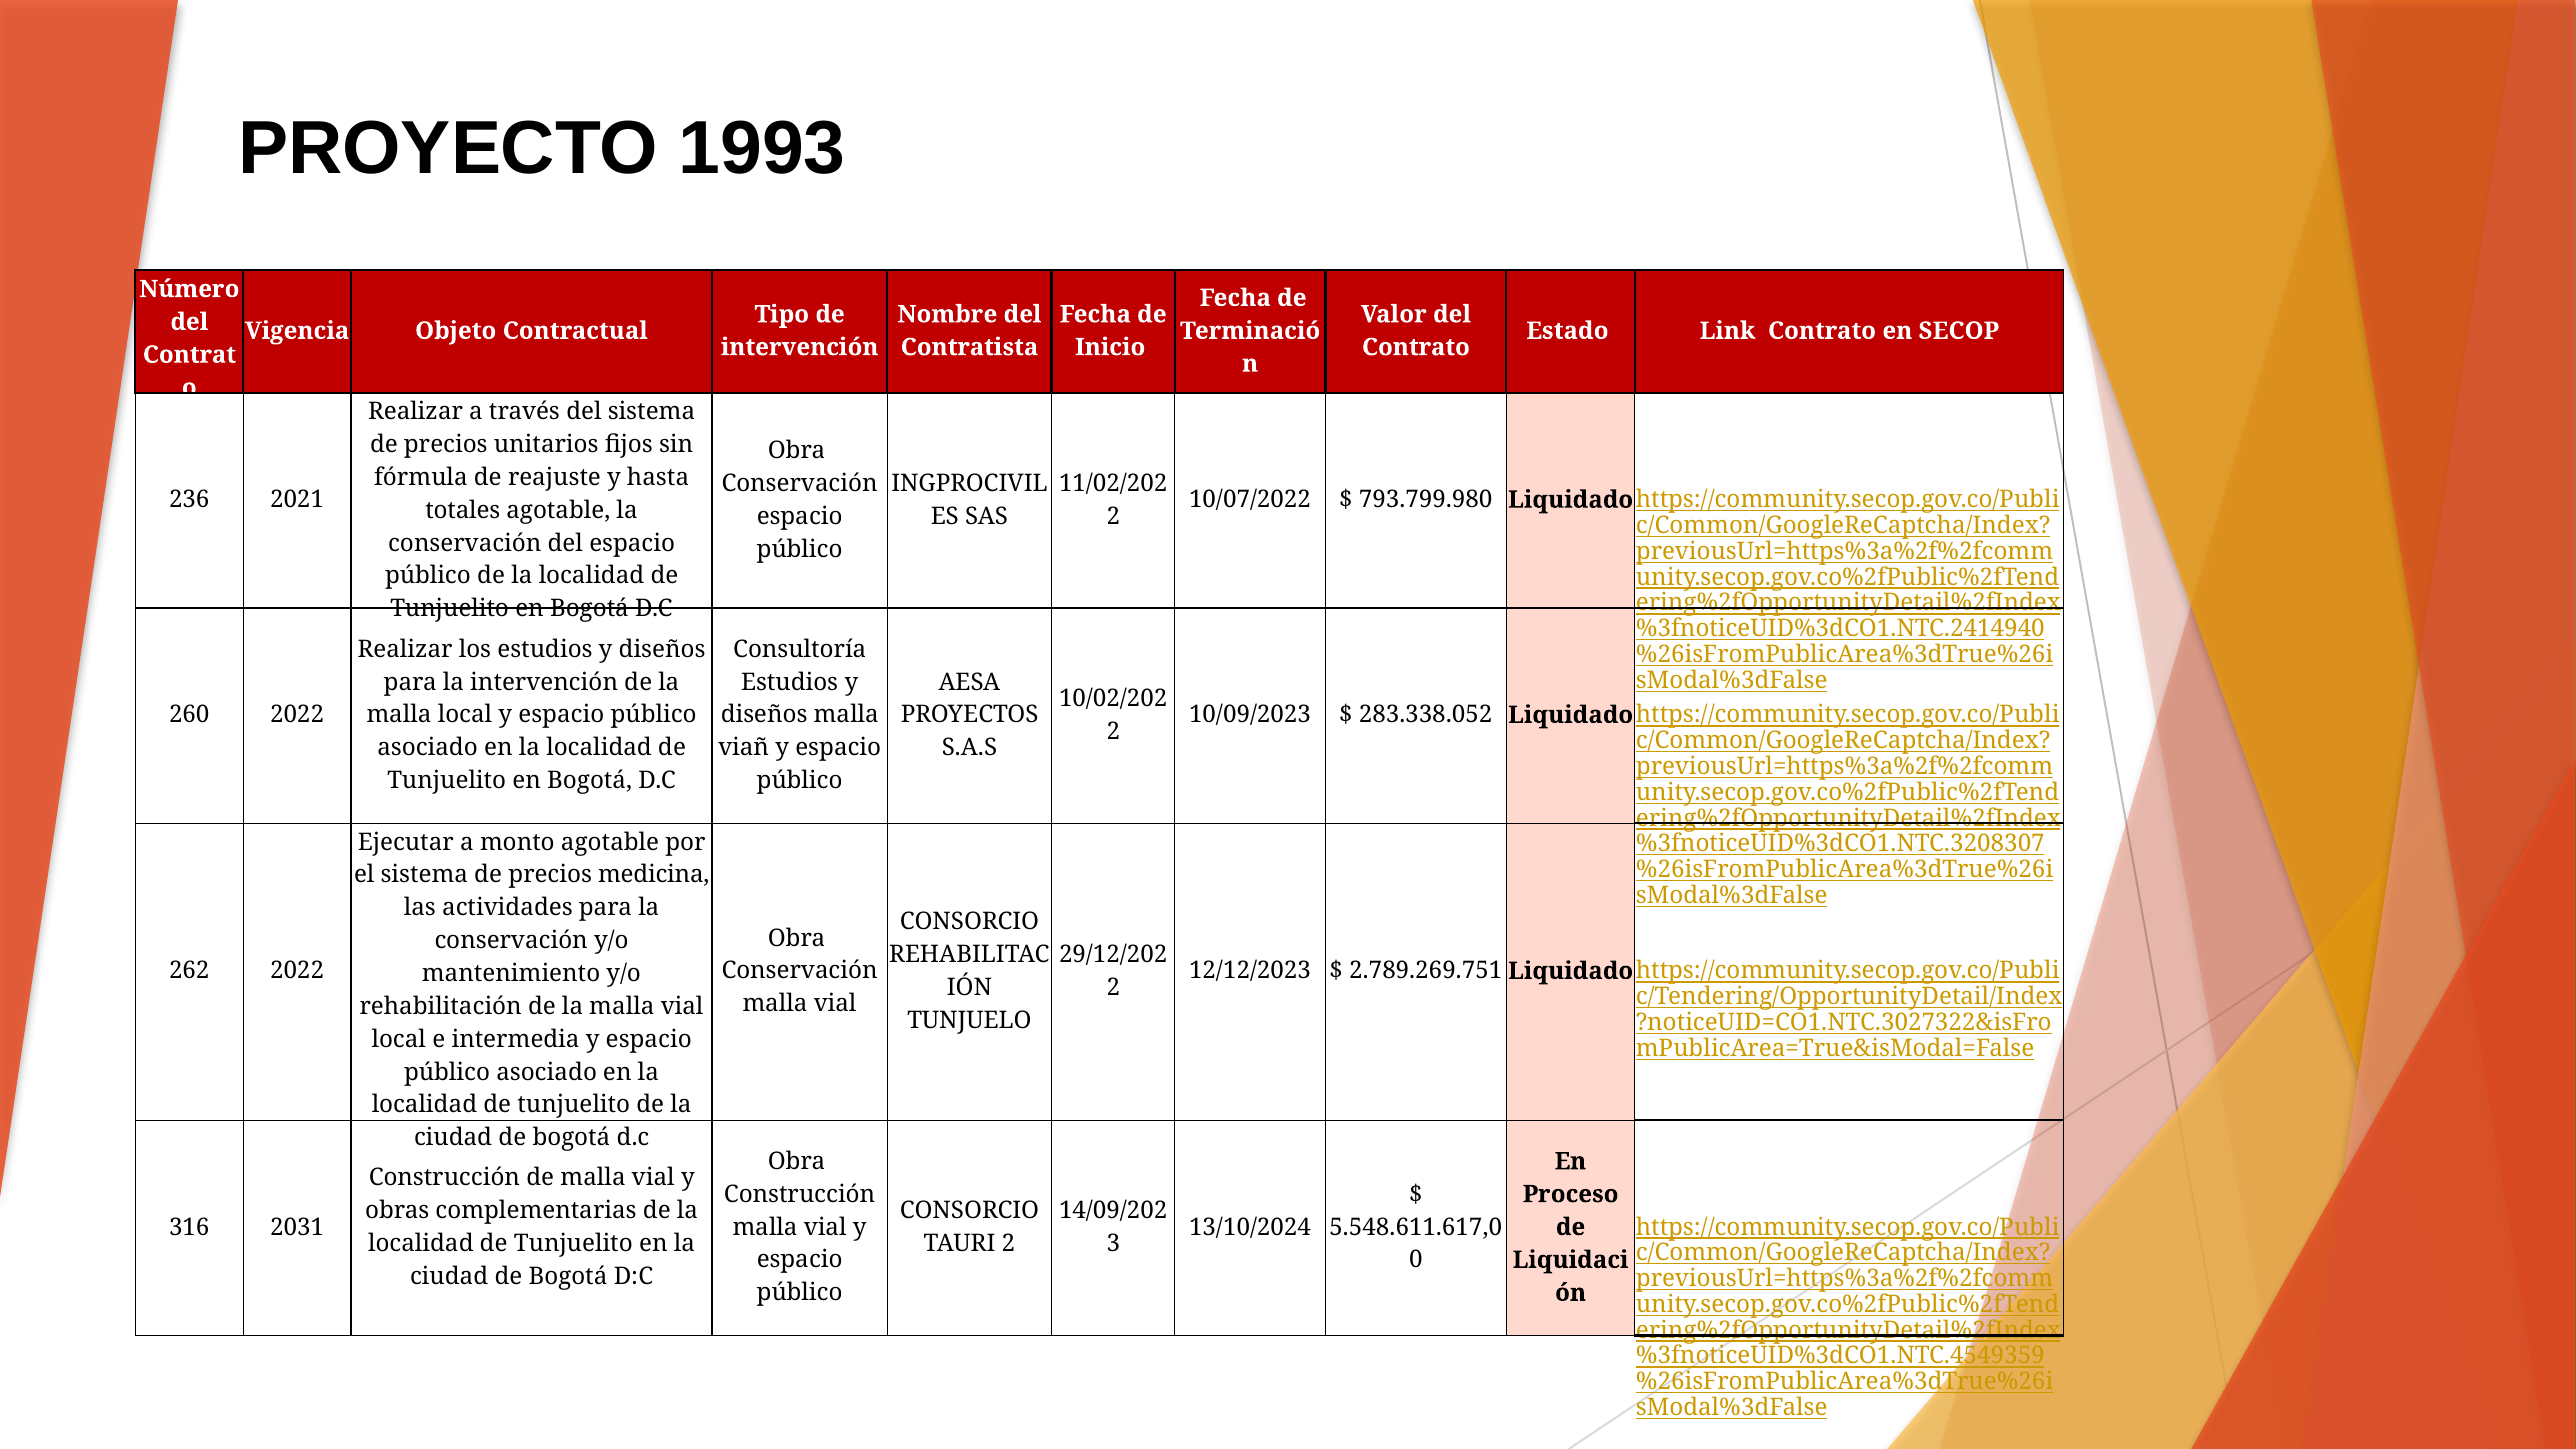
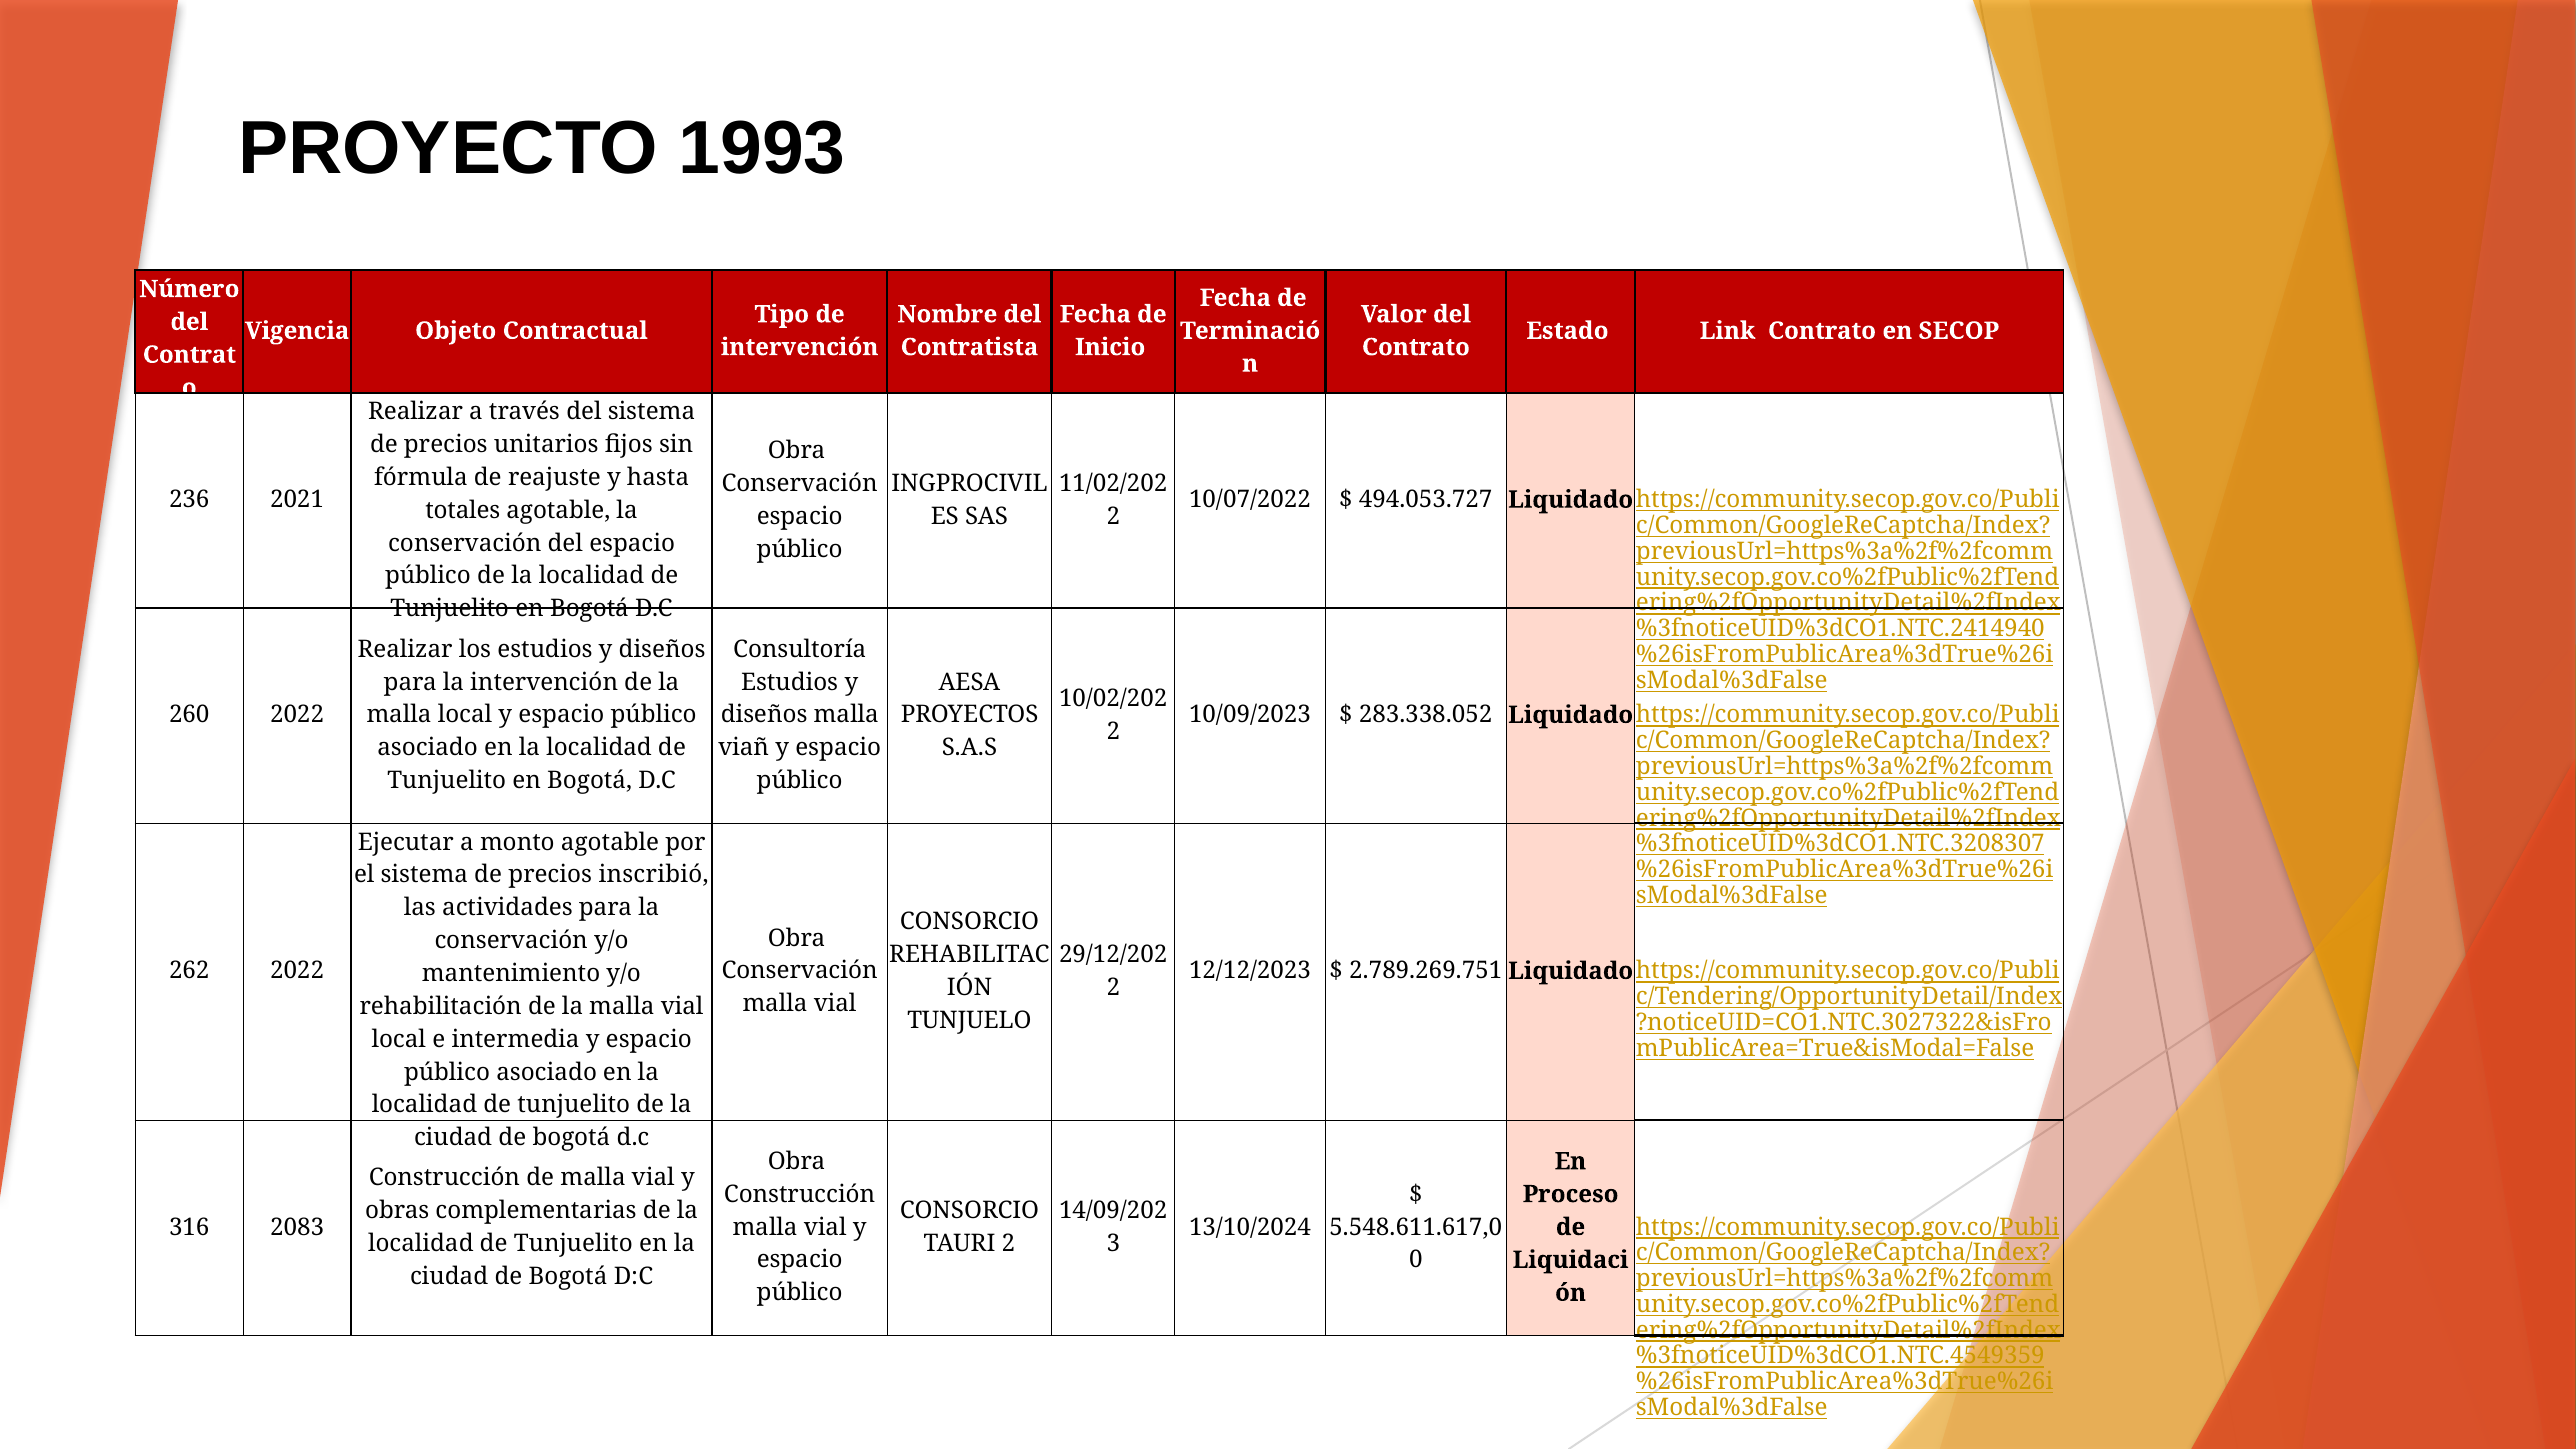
793.799.980: 793.799.980 -> 494.053.727
medicina: medicina -> inscribió
2031: 2031 -> 2083
